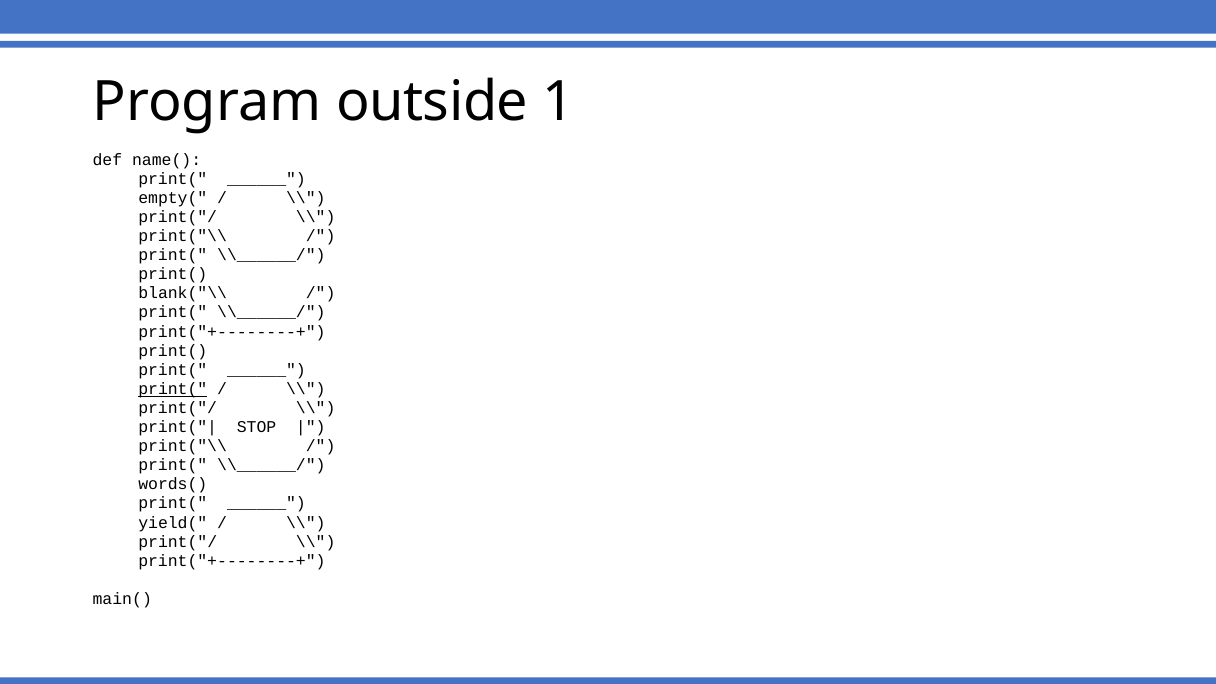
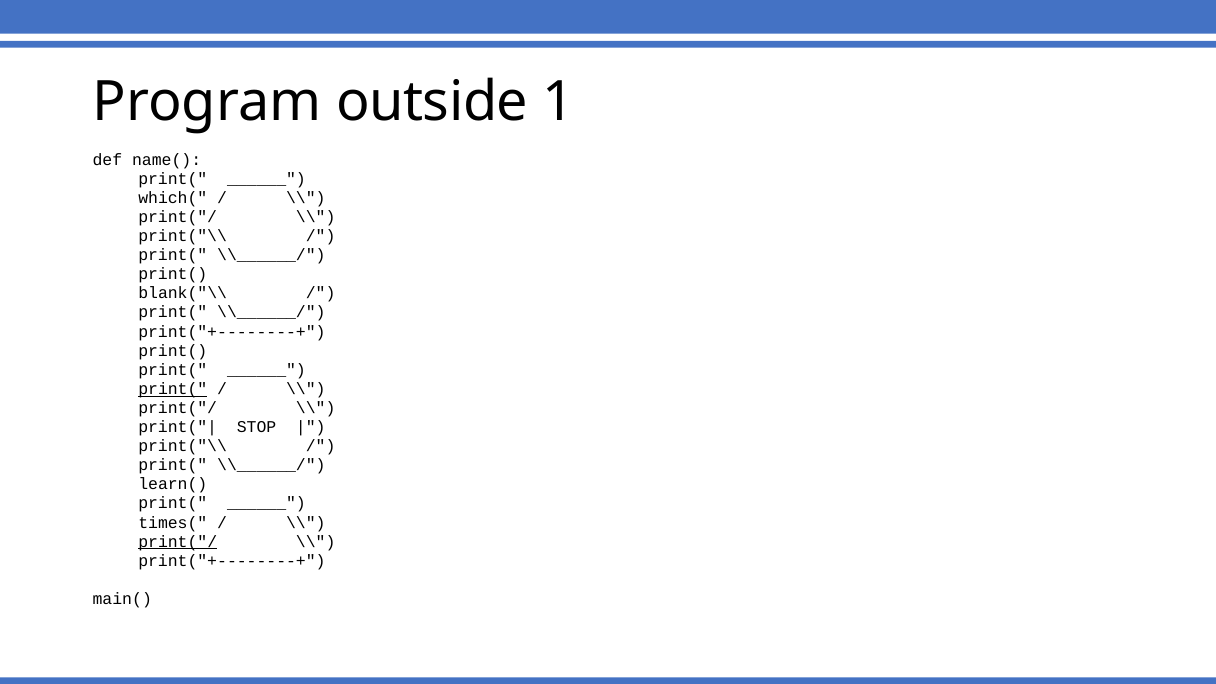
empty(: empty( -> which(
words(: words( -> learn(
yield(: yield( -> times(
print("/ at (178, 542) underline: none -> present
